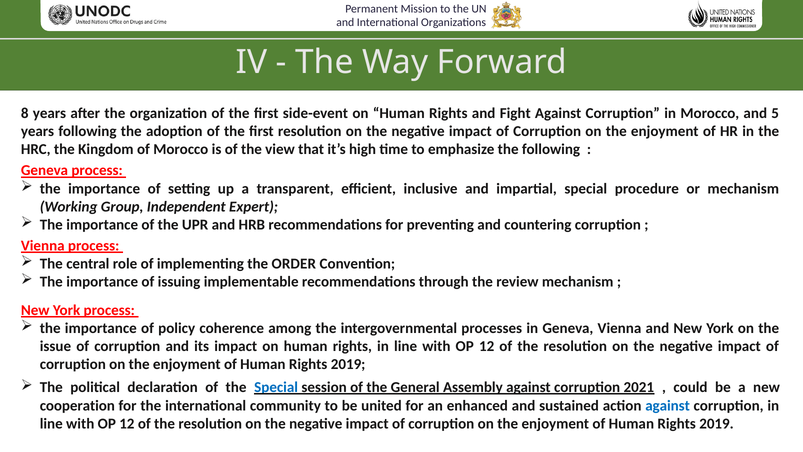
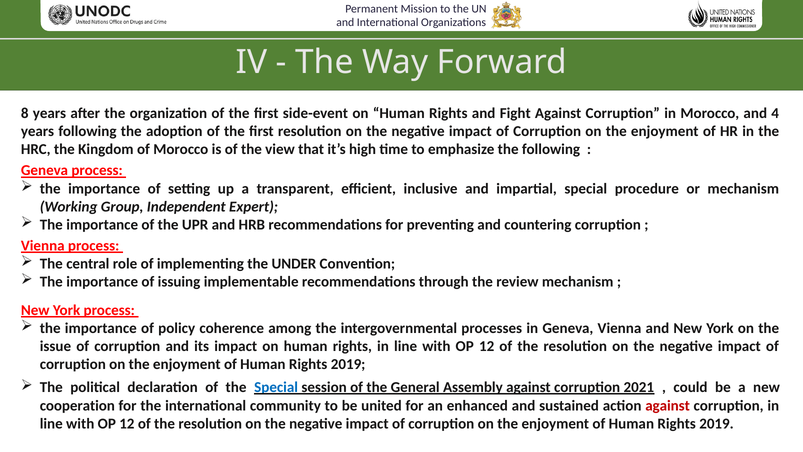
5: 5 -> 4
ORDER: ORDER -> UNDER
against at (668, 406) colour: blue -> red
